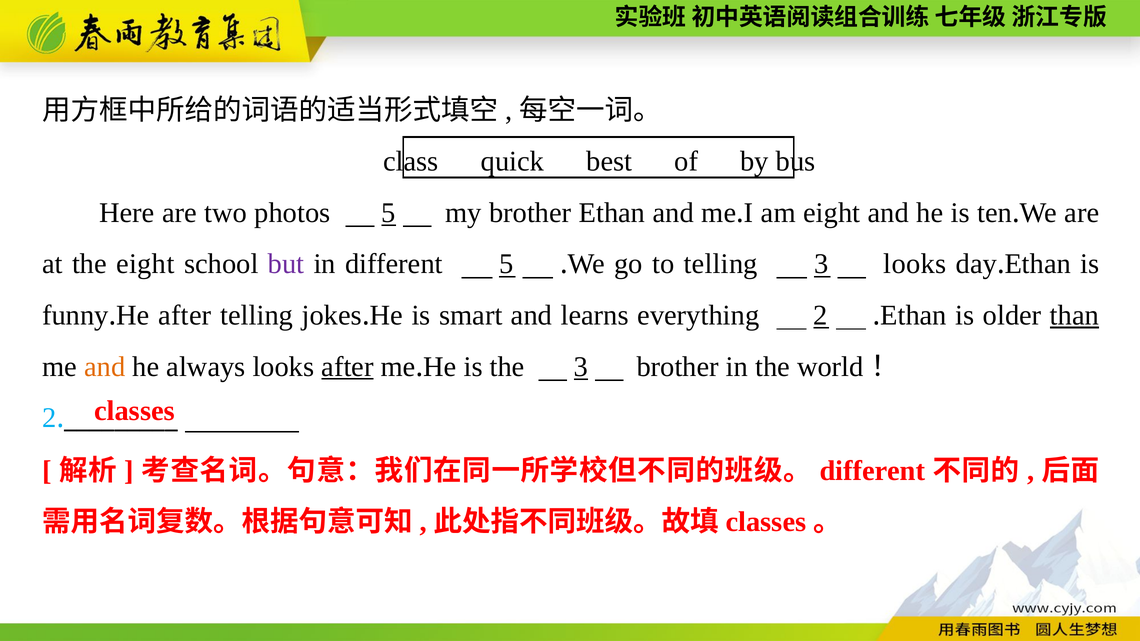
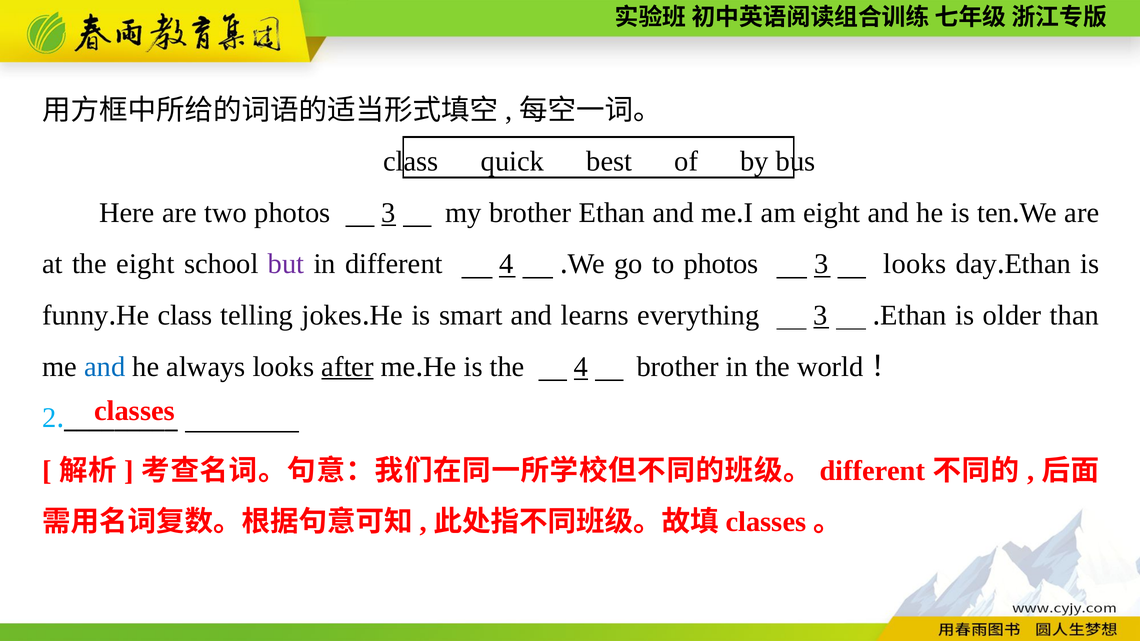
two photos 5: 5 -> 3
different 5: 5 -> 4
to telling: telling -> photos
He after: after -> class
everything 2: 2 -> 3
than underline: present -> none
and at (105, 367) colour: orange -> blue
the 3: 3 -> 4
